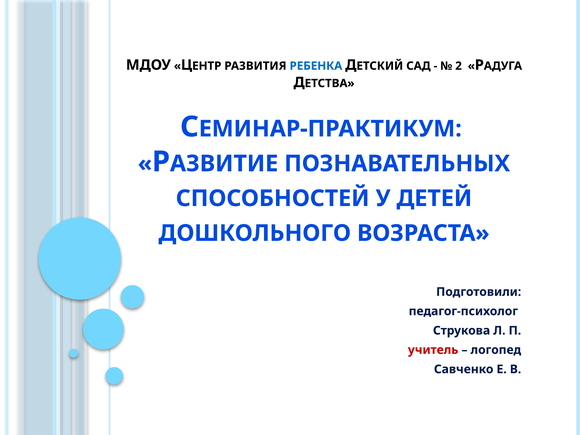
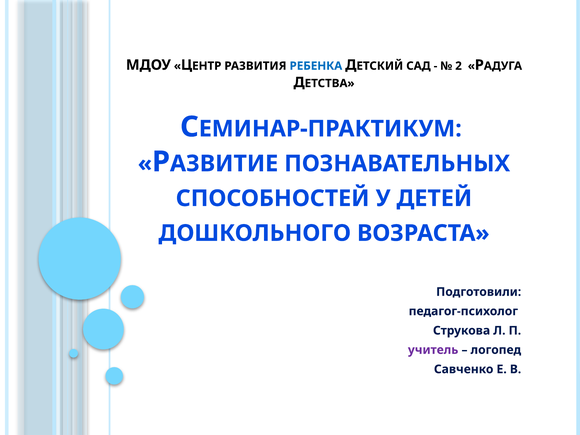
учитель colour: red -> purple
